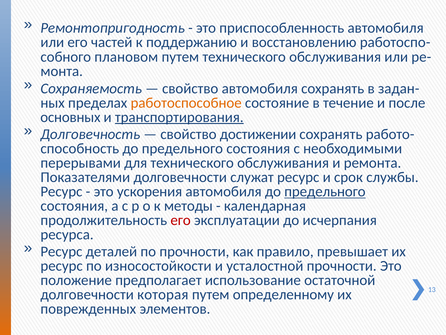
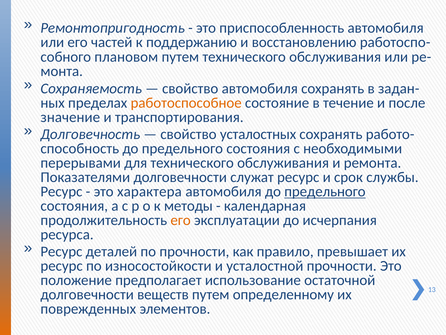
основных: основных -> значение
транспортирования underline: present -> none
достижении: достижении -> усталостных
ускорения: ускорения -> характера
его at (181, 220) colour: red -> orange
которая: которая -> веществ
